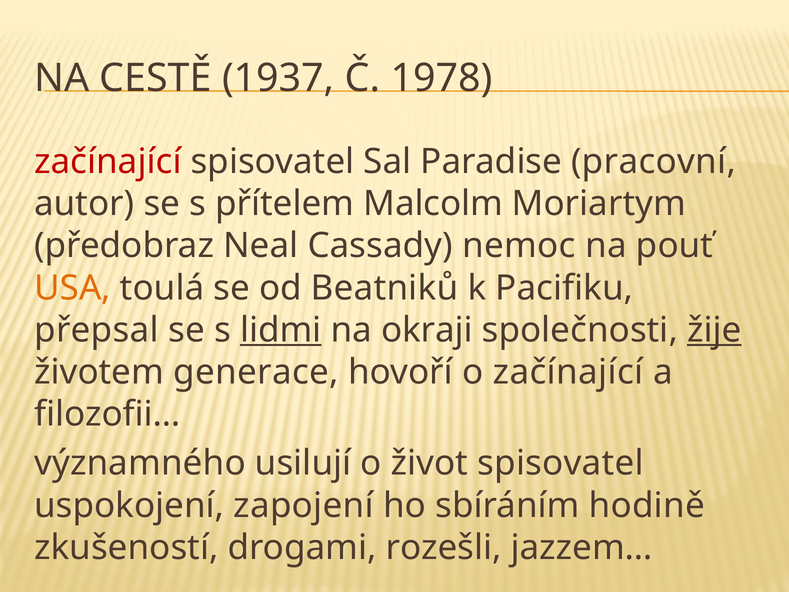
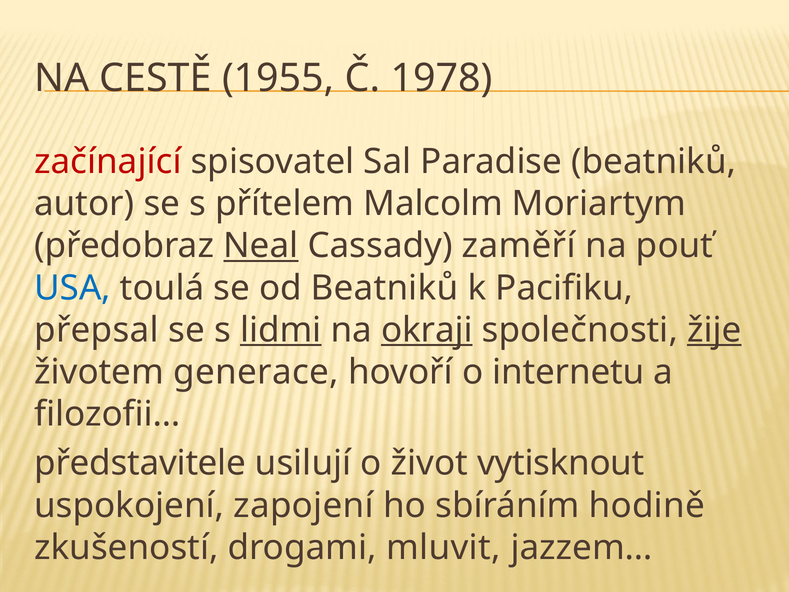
1937: 1937 -> 1955
Paradise pracovní: pracovní -> beatniků
Neal underline: none -> present
nemoc: nemoc -> zaměří
USA colour: orange -> blue
okraji underline: none -> present
o začínající: začínající -> internetu
významného: významného -> představitele
život spisovatel: spisovatel -> vytisknout
rozešli: rozešli -> mluvit
